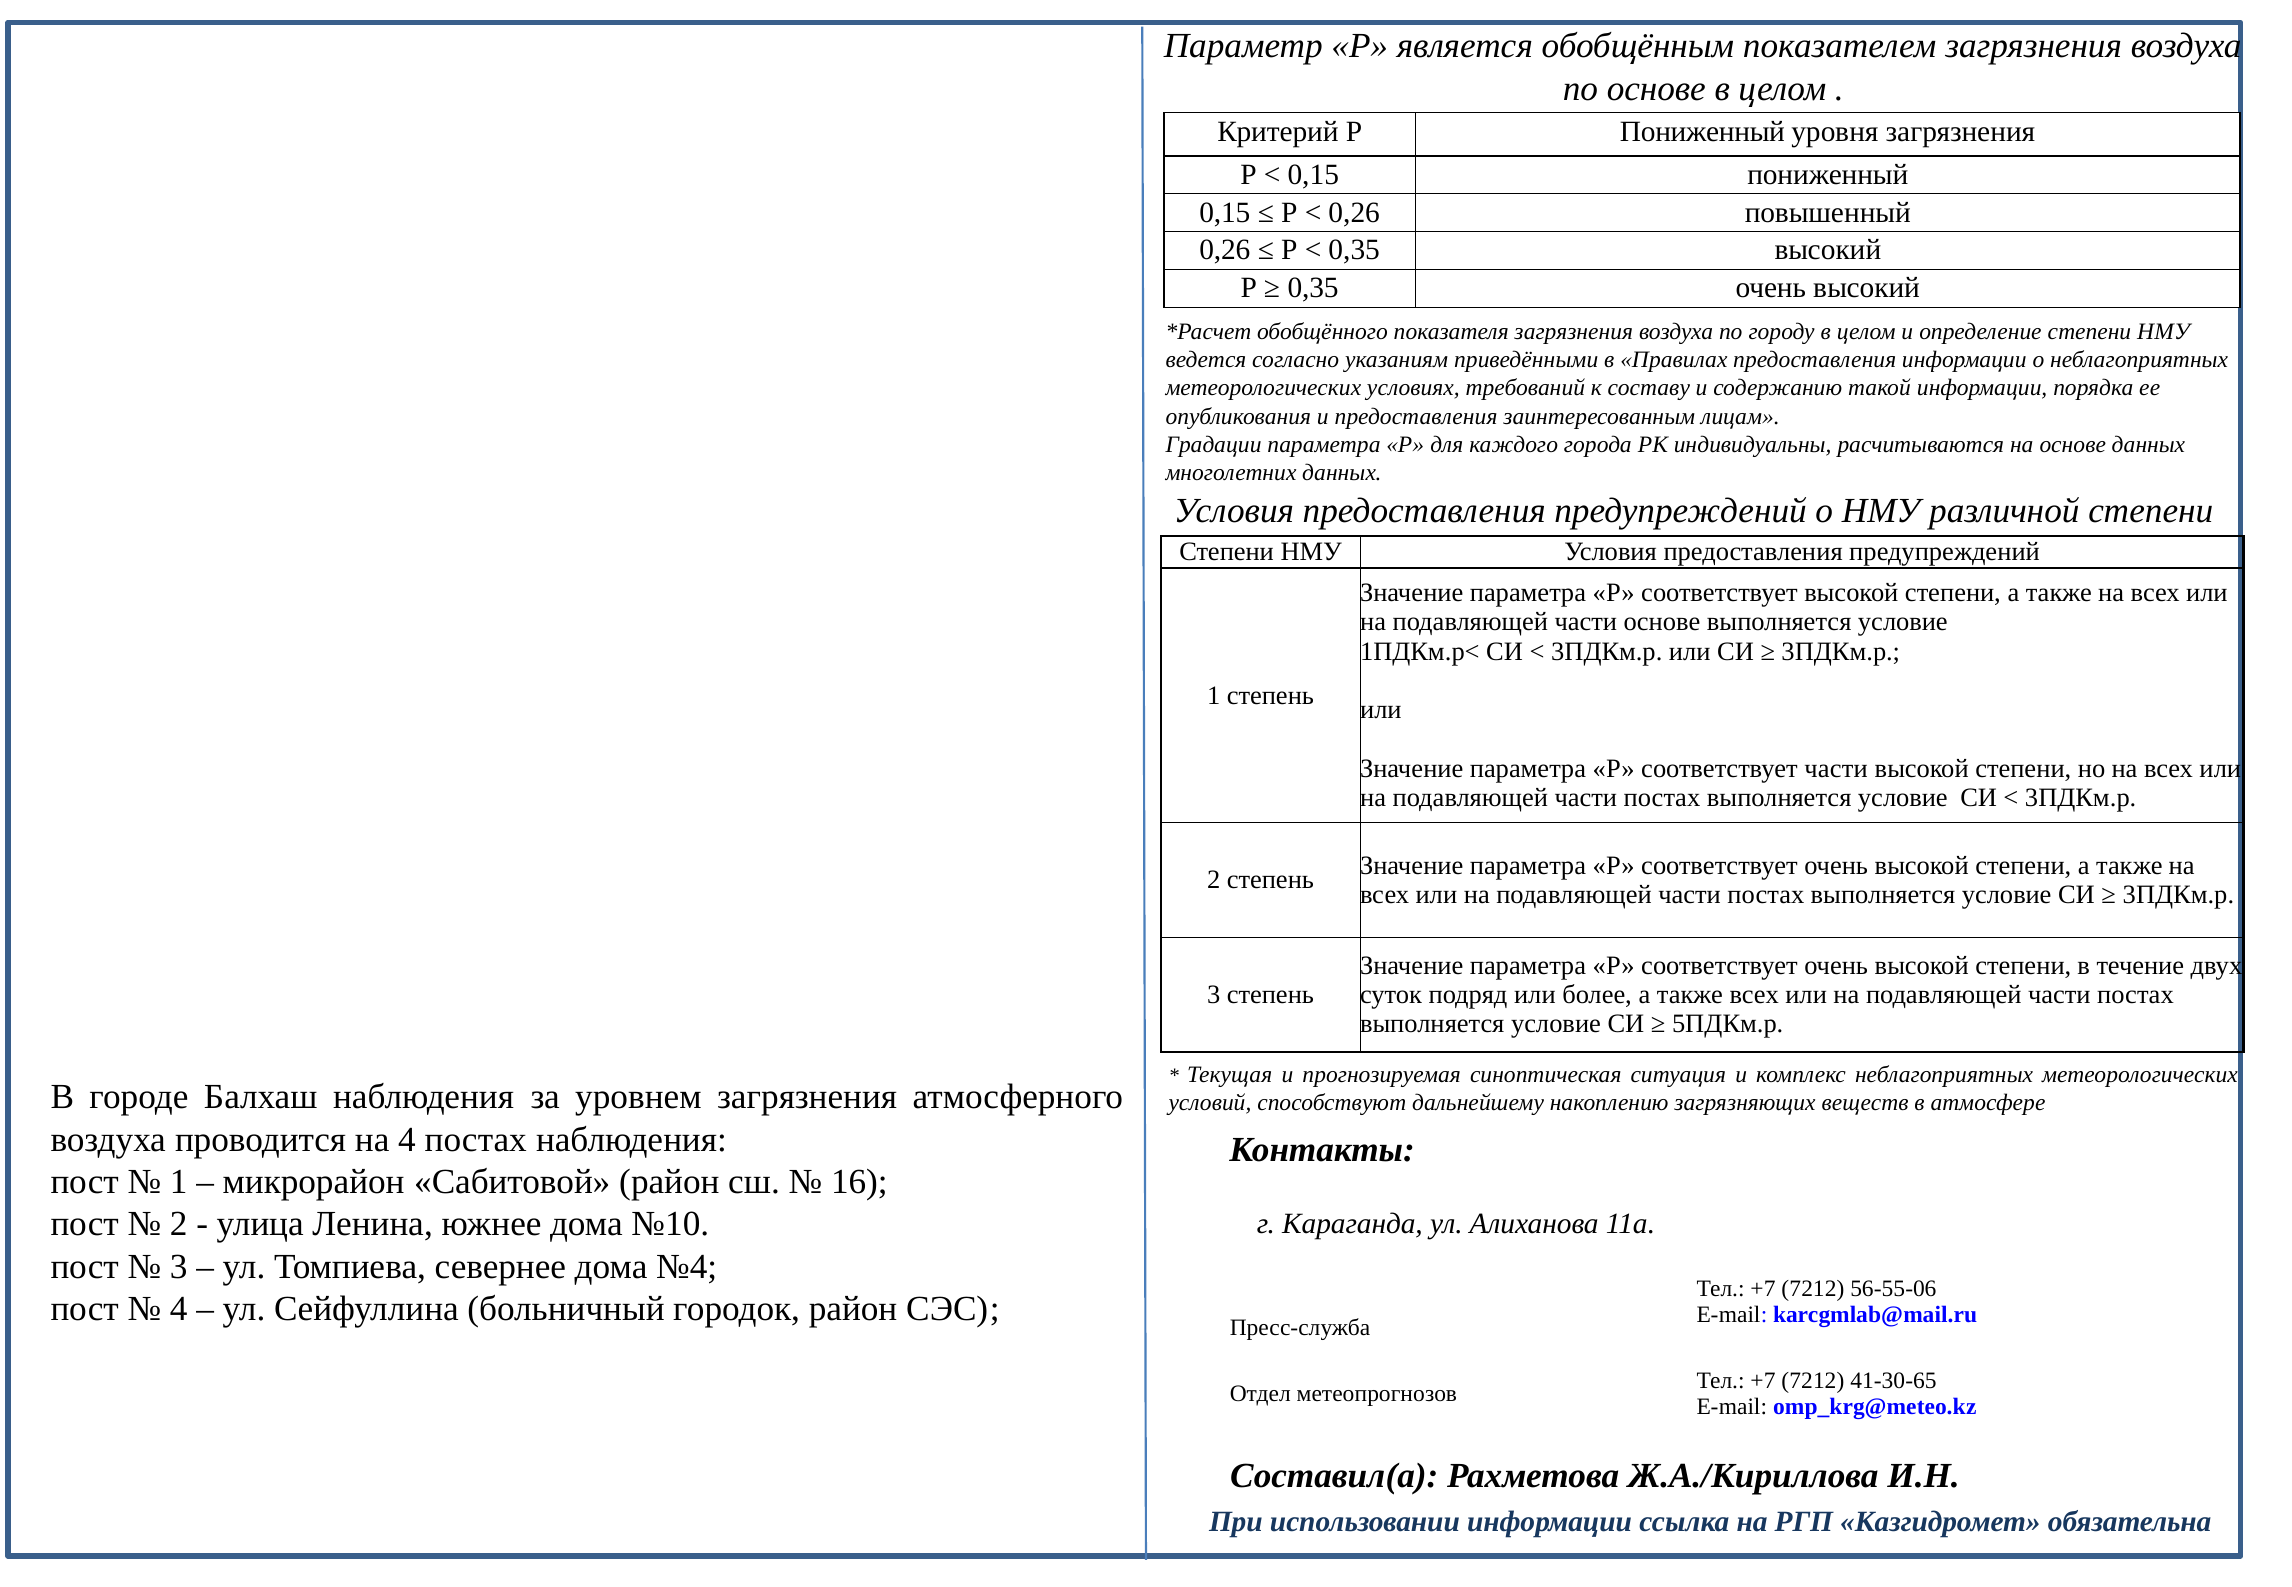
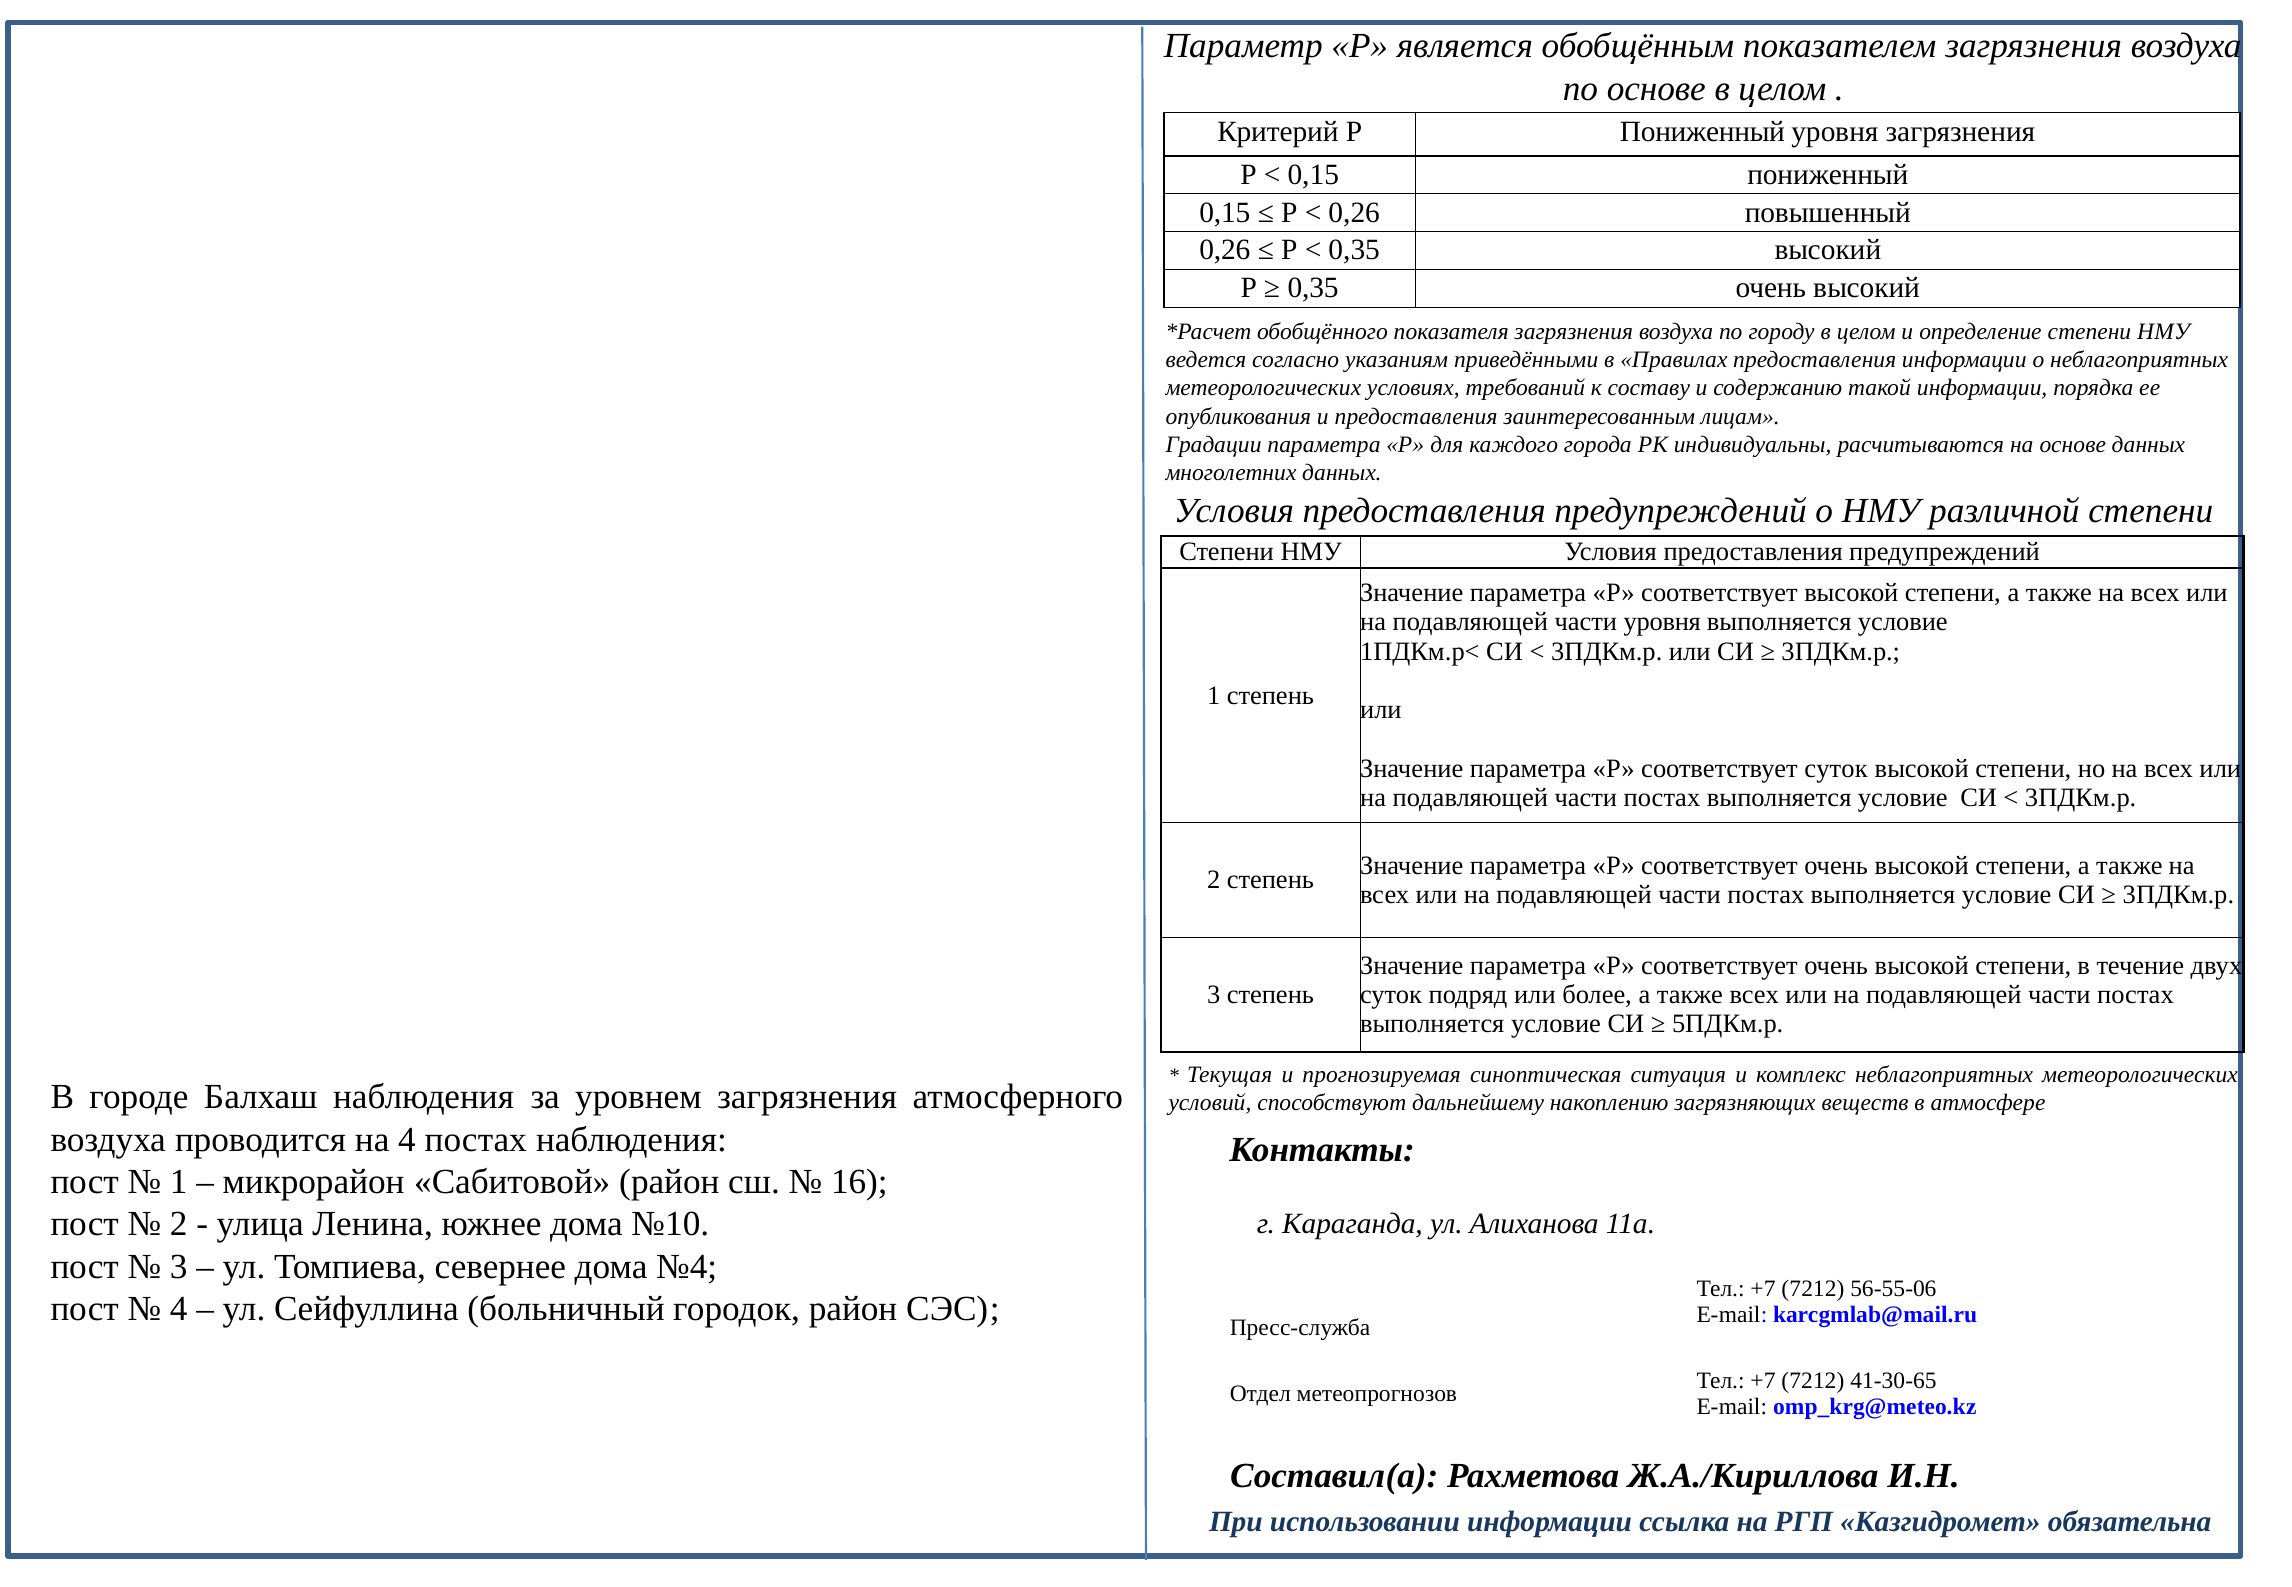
части основе: основе -> уровня
соответствует части: части -> суток
